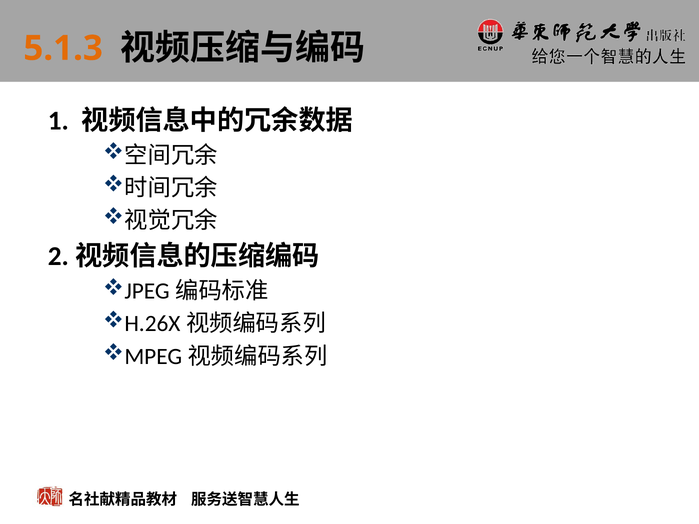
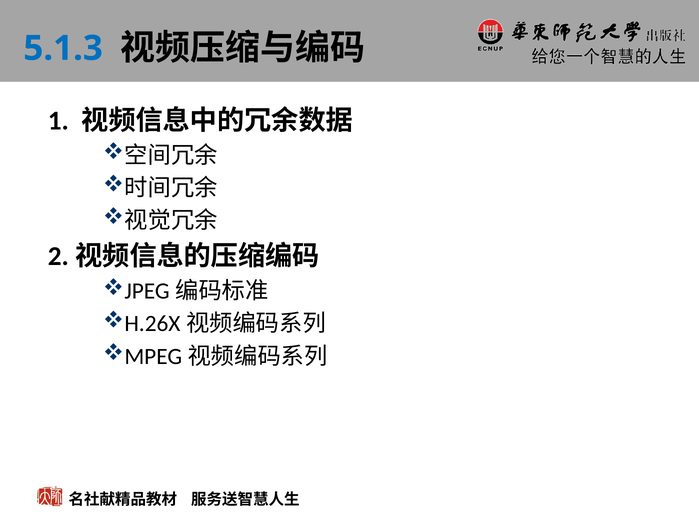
5.1.3 colour: orange -> blue
